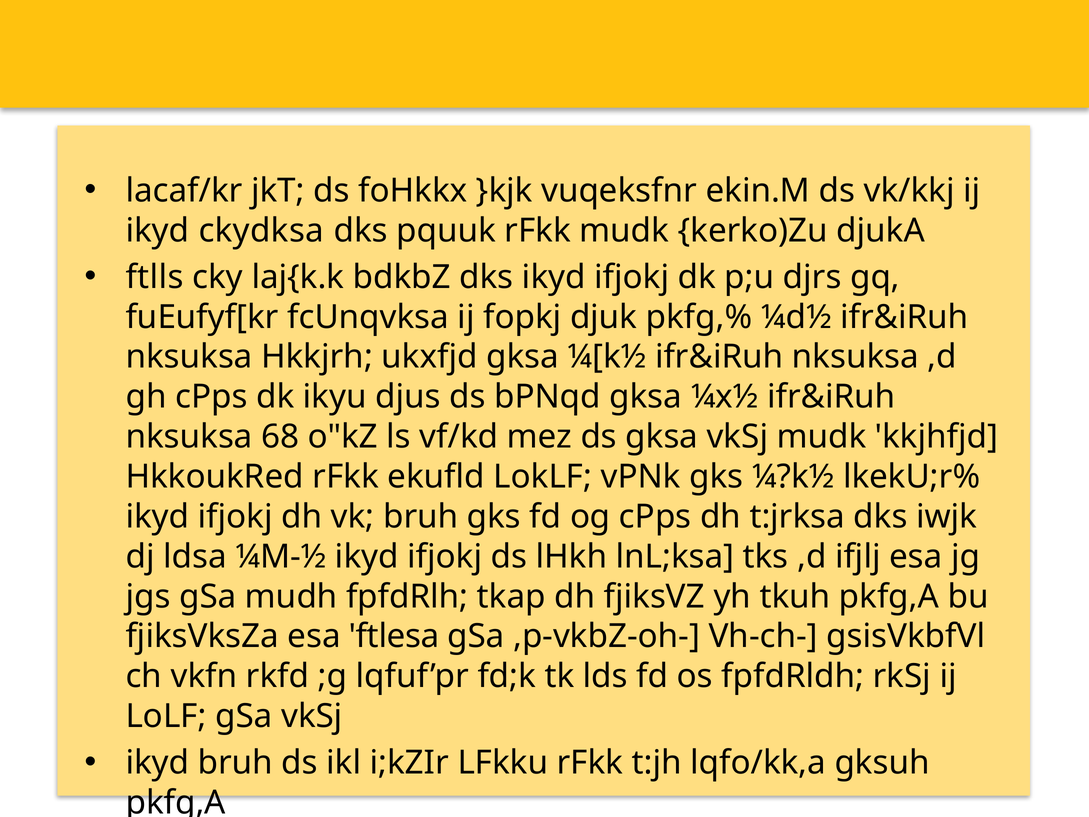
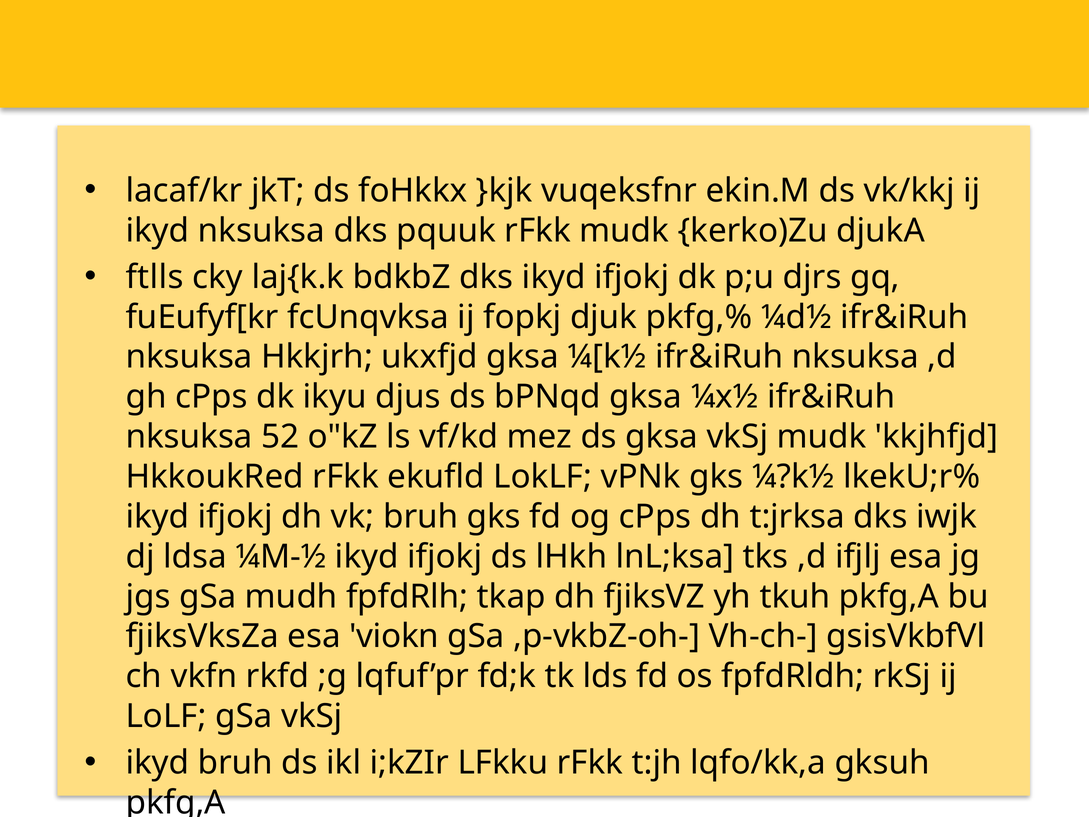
ikyd ckydksa: ckydksa -> nksuksa
68: 68 -> 52
ftlesa: ftlesa -> viokn
